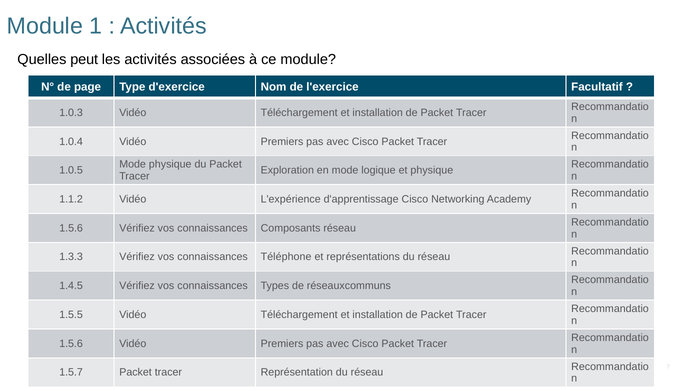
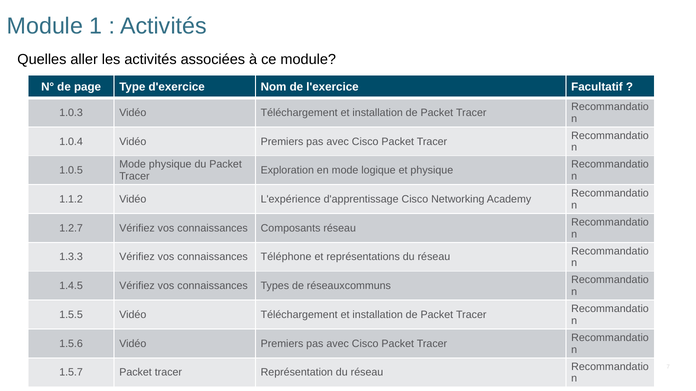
peut: peut -> aller
1.5.6 at (71, 228): 1.5.6 -> 1.2.7
